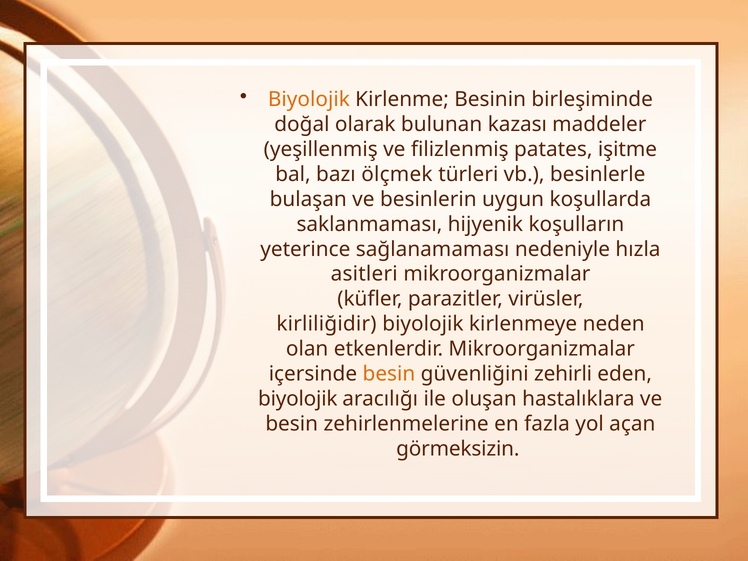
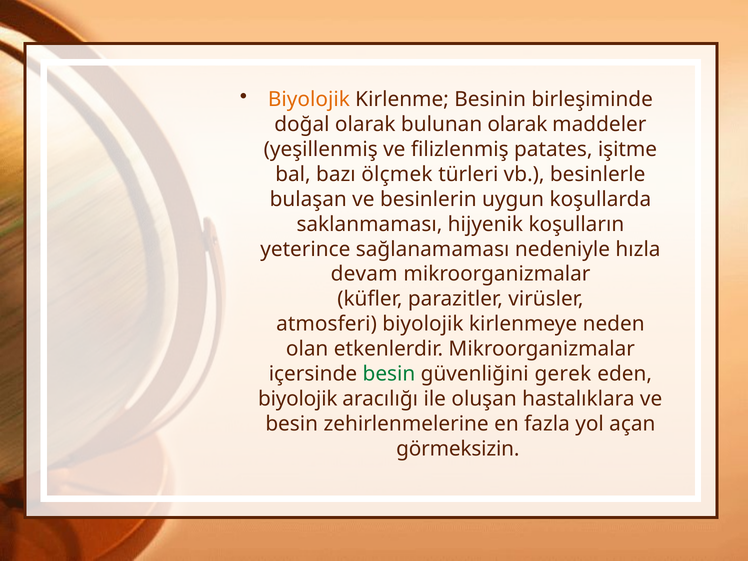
bulunan kazası: kazası -> olarak
asitleri: asitleri -> devam
kirliliğidir: kirliliğidir -> atmosferi
besin at (389, 374) colour: orange -> green
zehirli: zehirli -> gerek
